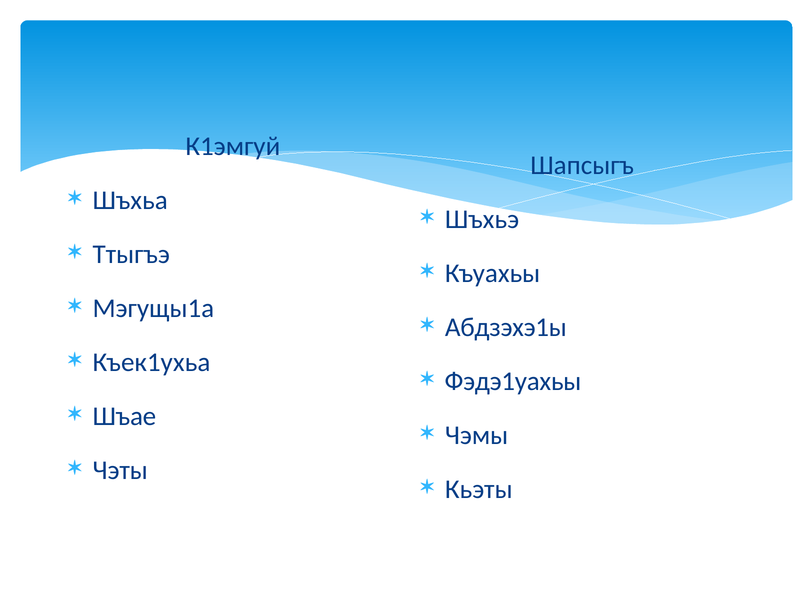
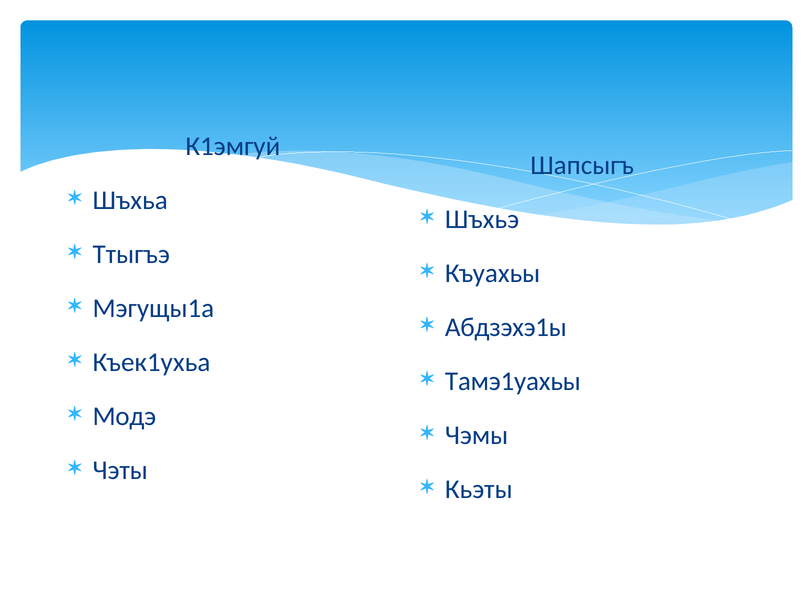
Фэдэ1уахьы: Фэдэ1уахьы -> Тамэ1уахьы
Шъае: Шъае -> Модэ
